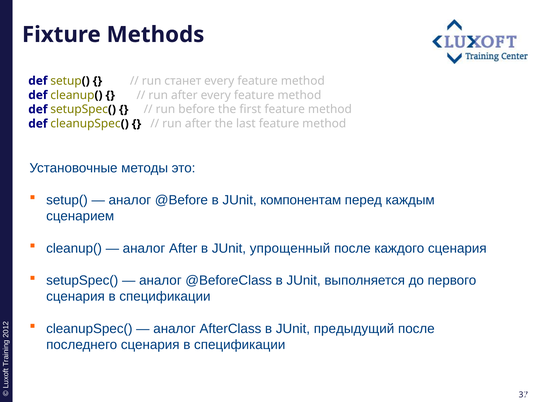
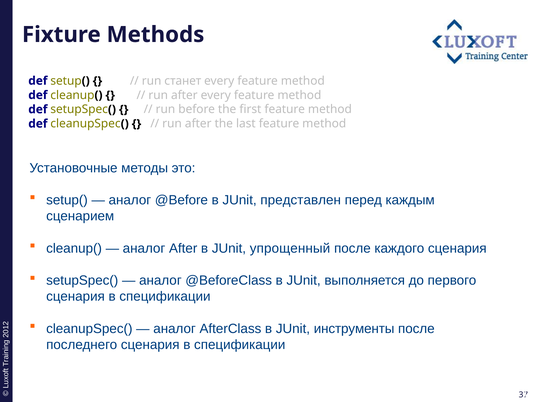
компонентам: компонентам -> представлен
предыдущий: предыдущий -> инструменты
